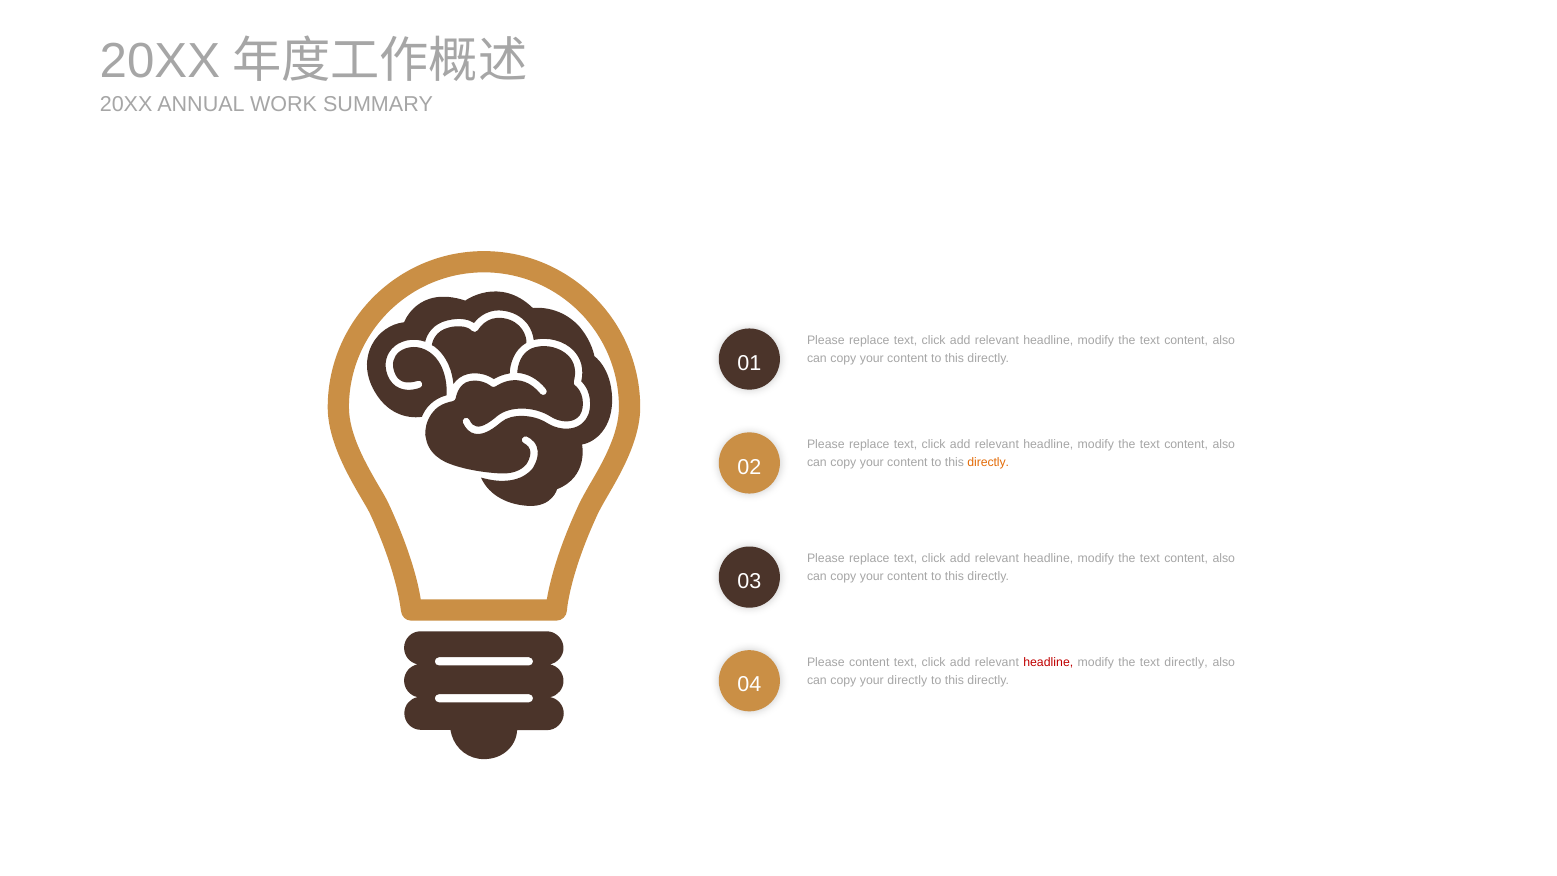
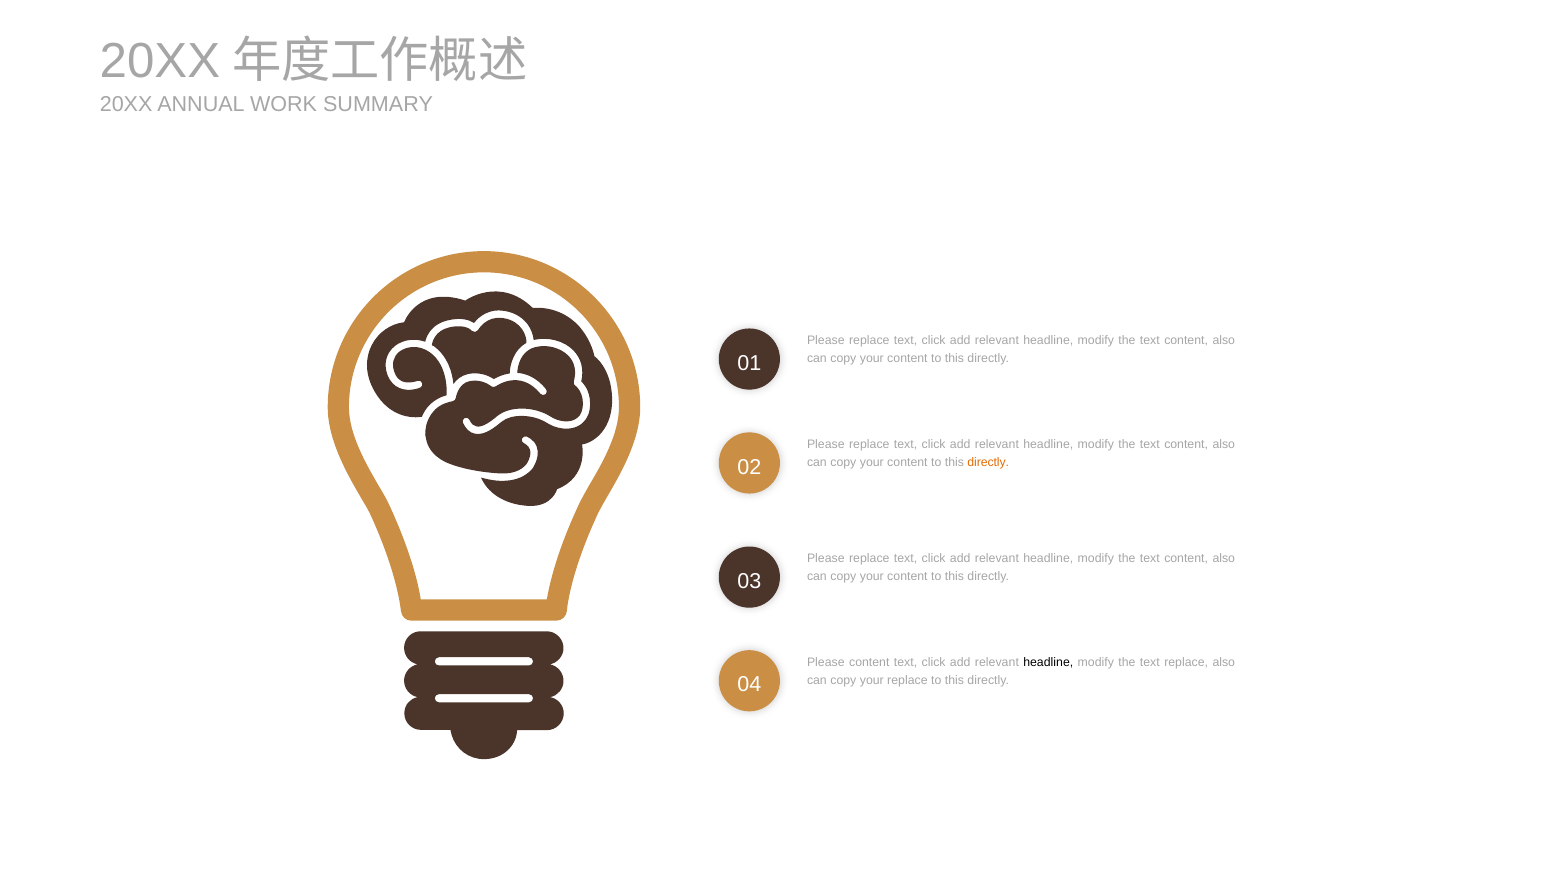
headline at (1048, 662) colour: red -> black
text directly: directly -> replace
your directly: directly -> replace
